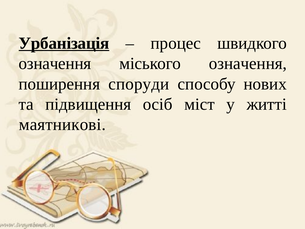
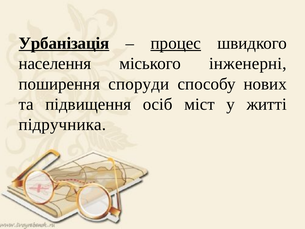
процес underline: none -> present
означення at (55, 64): означення -> населення
міського означення: означення -> інженерні
маятникові: маятникові -> підручника
